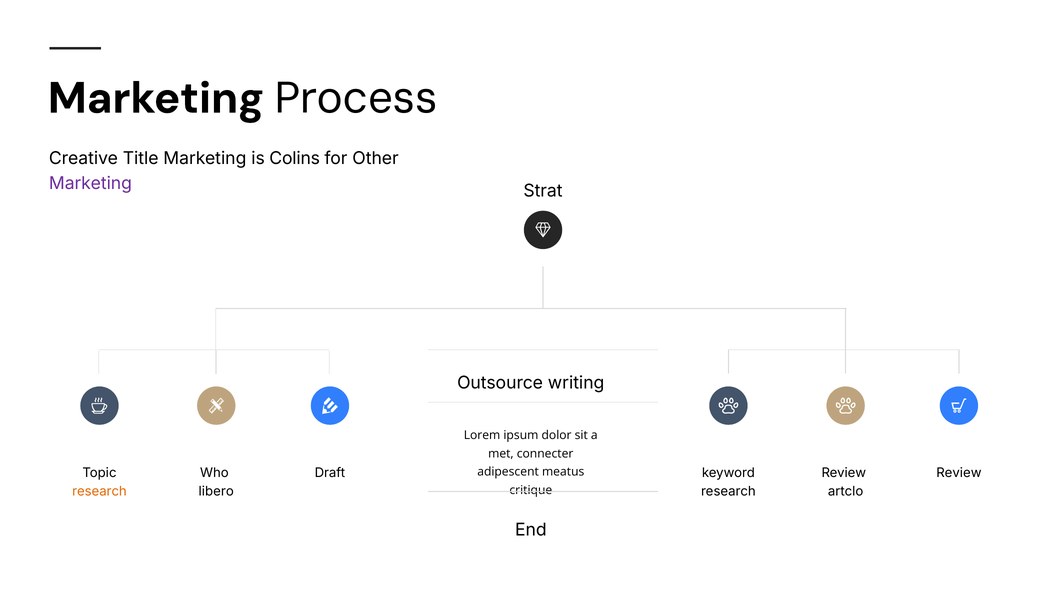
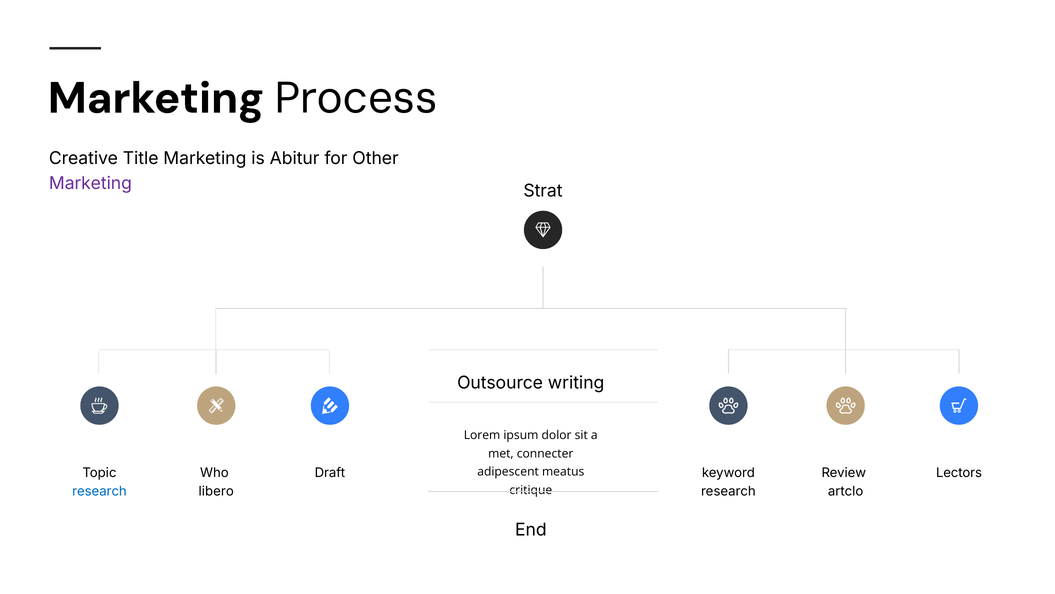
Colins: Colins -> Abitur
Review at (959, 473): Review -> Lectors
research at (99, 491) colour: orange -> blue
